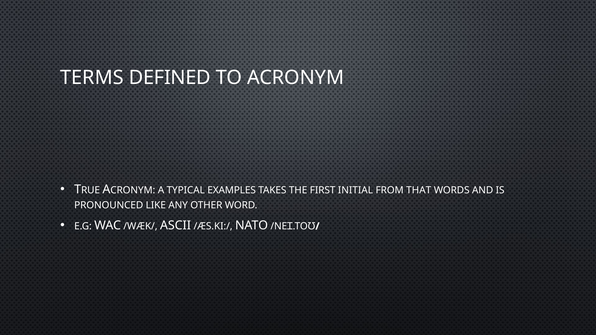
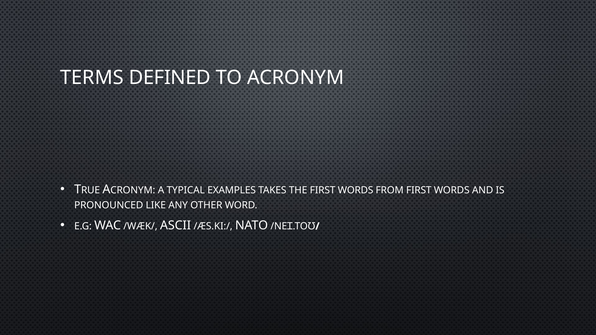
THE FIRST INITIAL: INITIAL -> WORDS
FROM THAT: THAT -> FIRST
